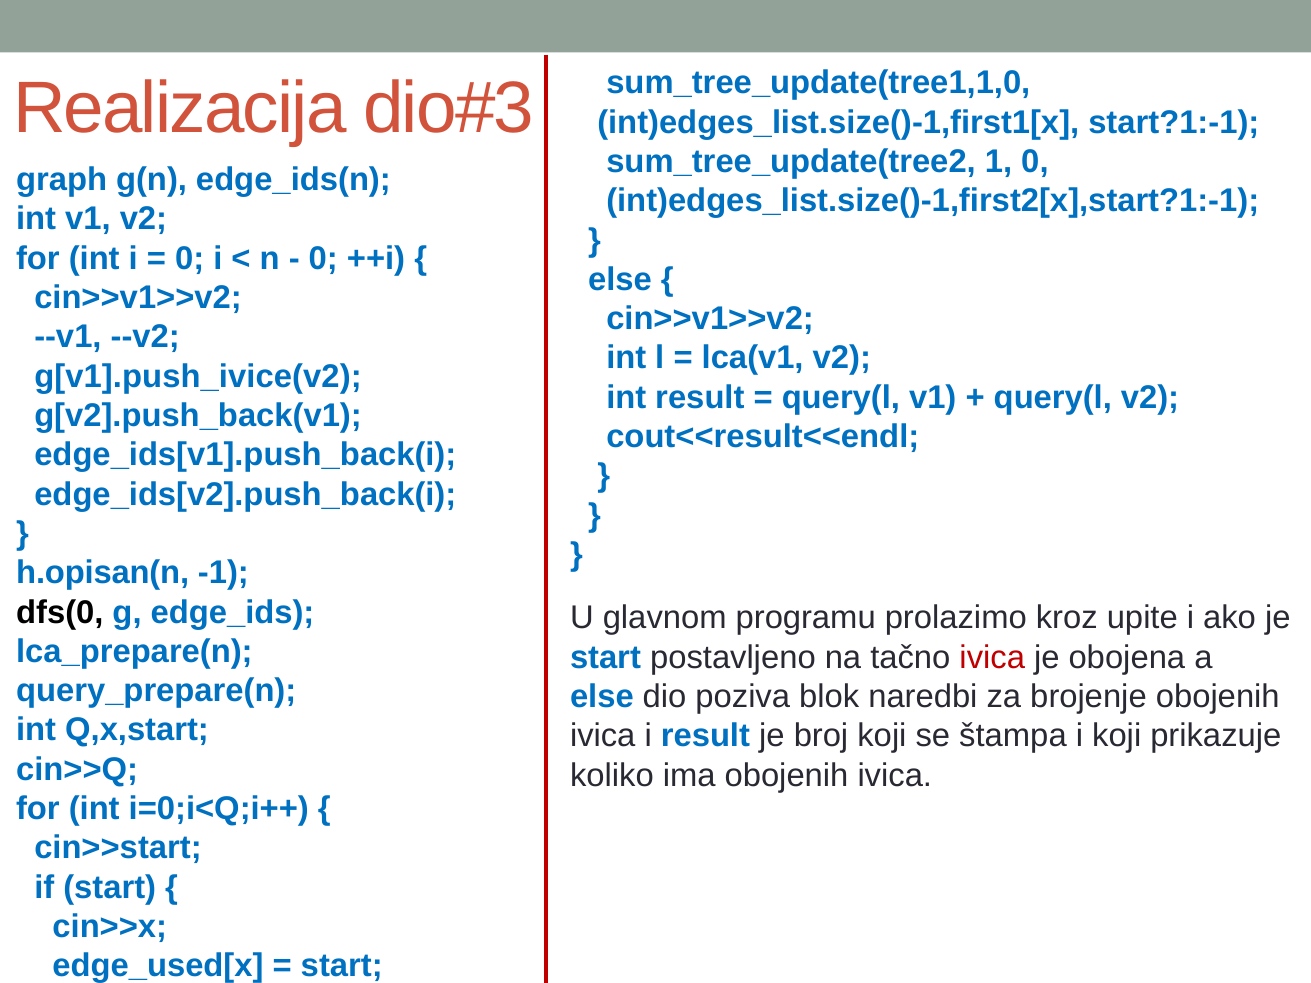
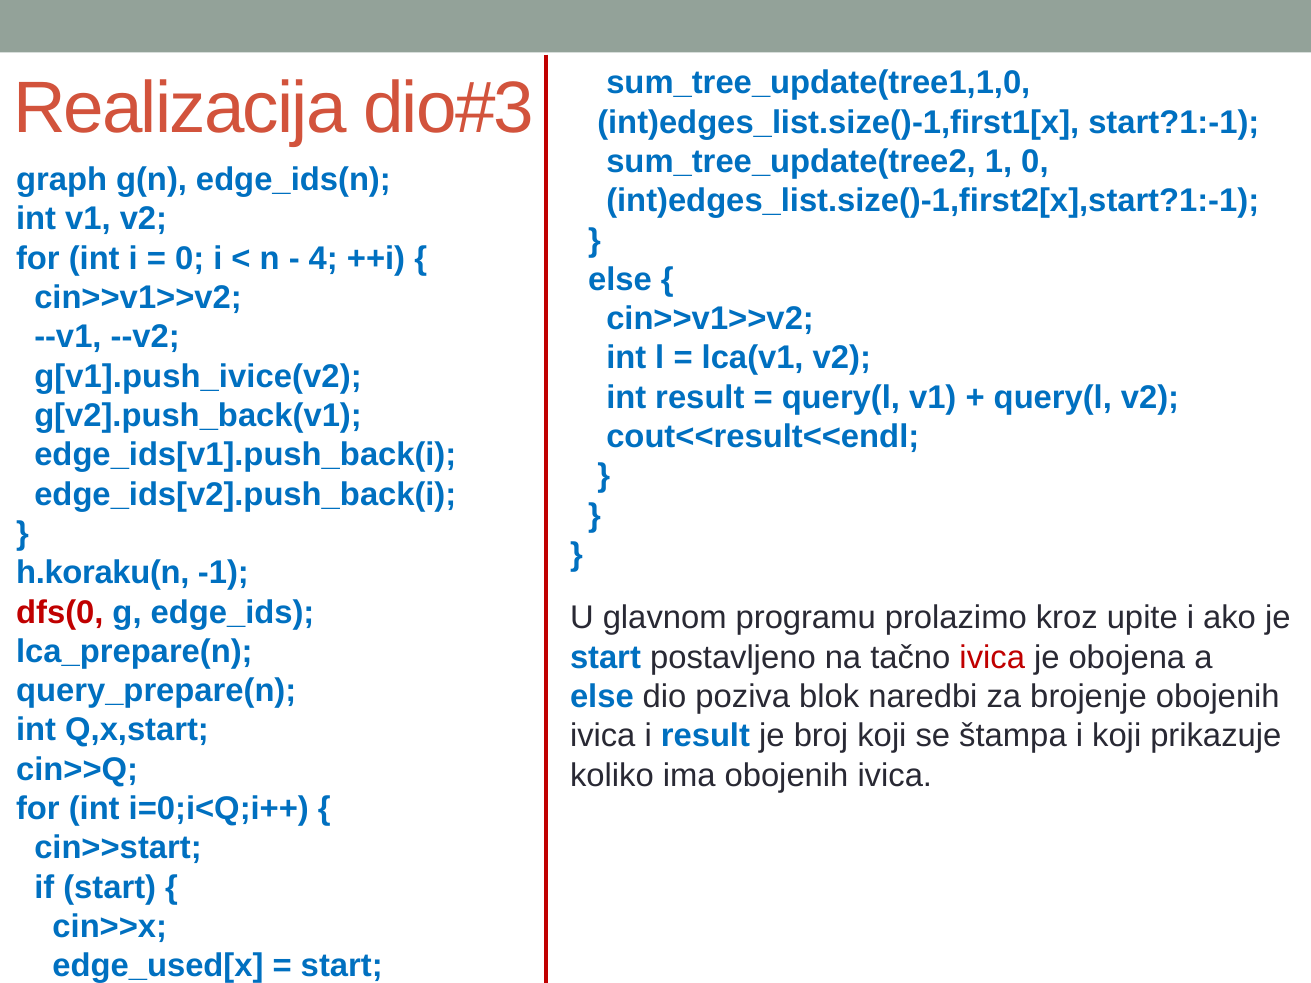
0 at (323, 258): 0 -> 4
h.opisan(n: h.opisan(n -> h.koraku(n
dfs(0 colour: black -> red
